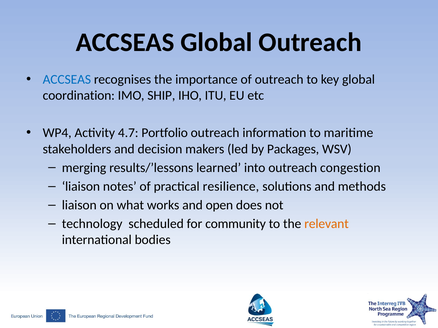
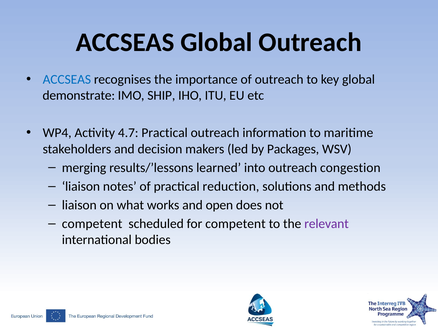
coordination: coordination -> demonstrate
4.7 Portfolio: Portfolio -> Practical
resilience: resilience -> reduction
technology at (92, 224): technology -> competent
for community: community -> competent
relevant colour: orange -> purple
